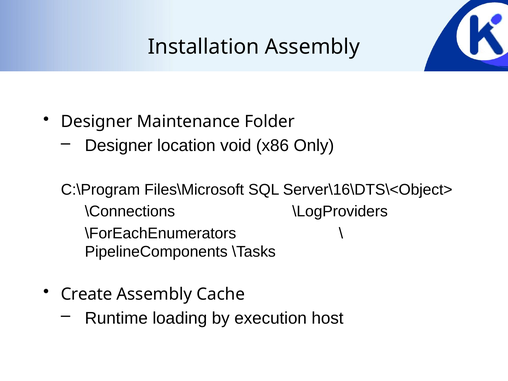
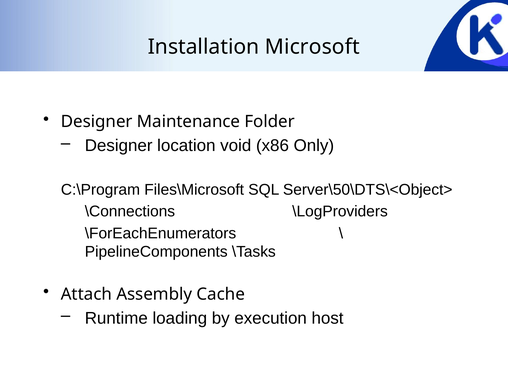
Installation Assembly: Assembly -> Microsoft
Server\16\DTS\<Object>: Server\16\DTS\<Object> -> Server\50\DTS\<Object>
Create: Create -> Attach
